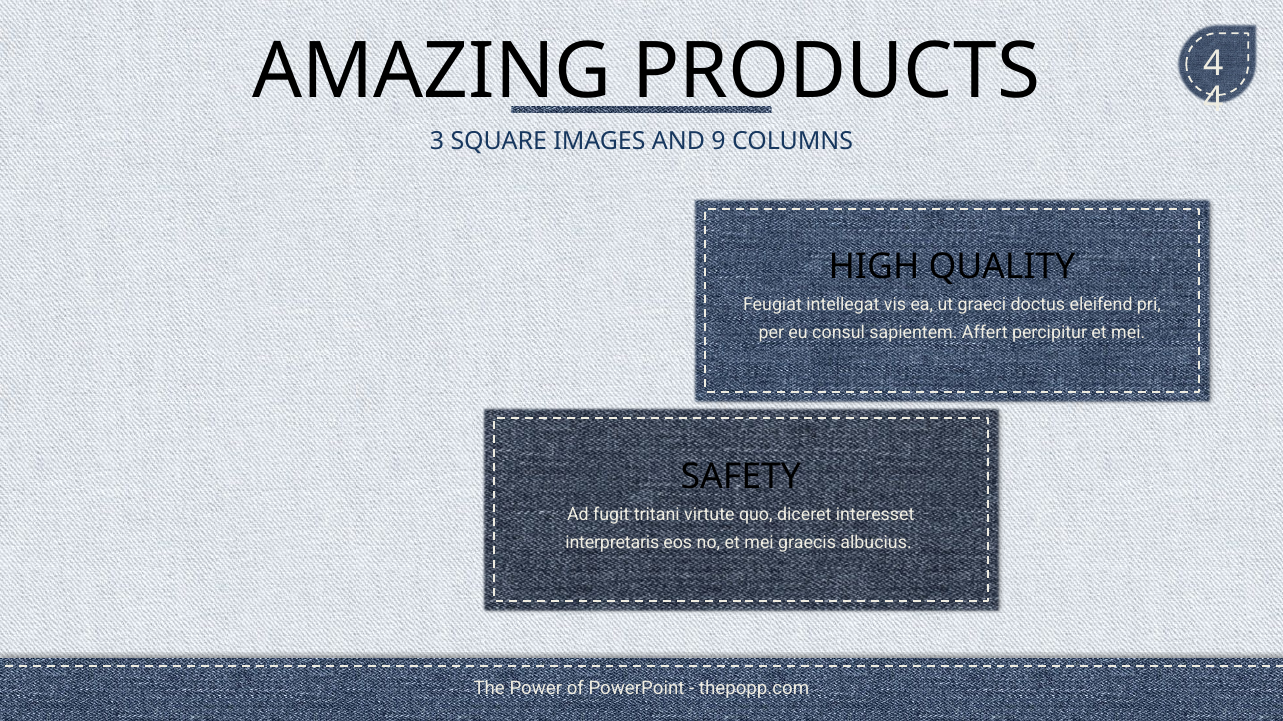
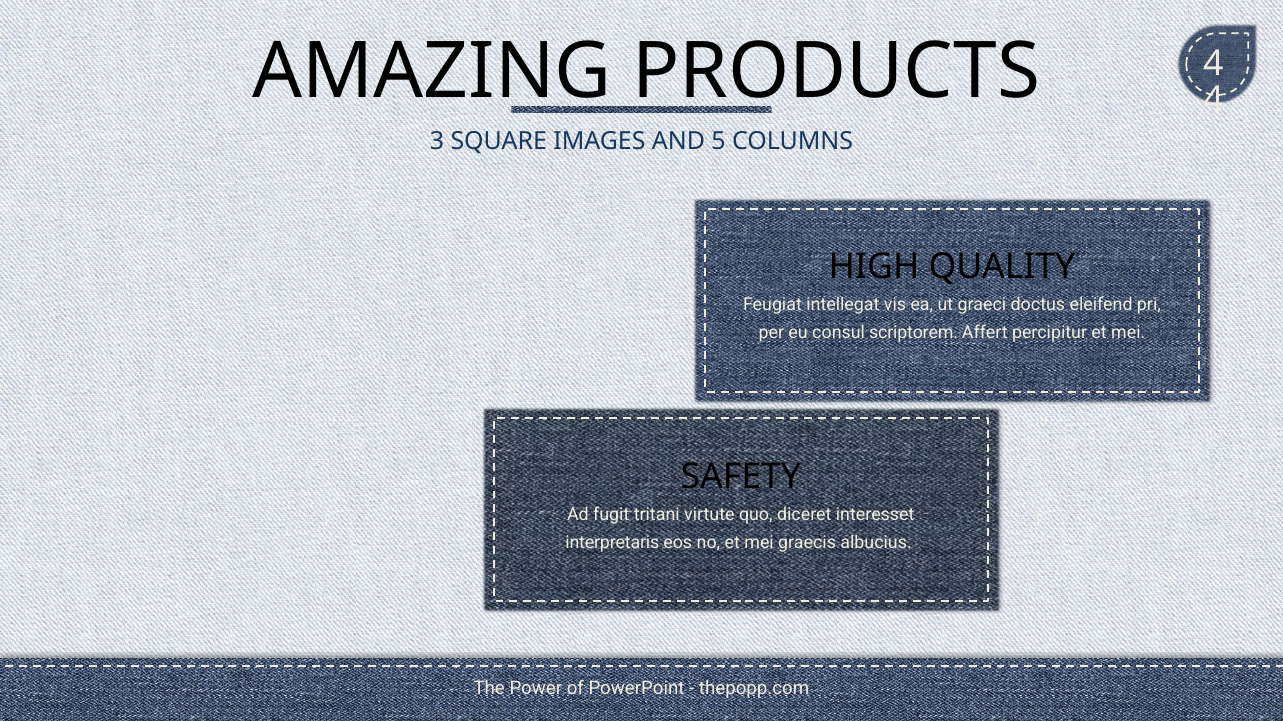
9: 9 -> 5
sapientem: sapientem -> scriptorem
